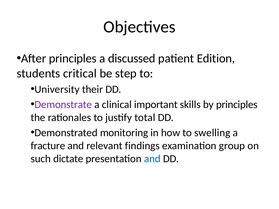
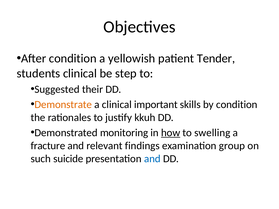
After principles: principles -> condition
discussed: discussed -> yellowish
Edition: Edition -> Tender
students critical: critical -> clinical
University: University -> Suggested
Demonstrate colour: purple -> orange
by principles: principles -> condition
total: total -> kkuh
how underline: none -> present
dictate: dictate -> suicide
